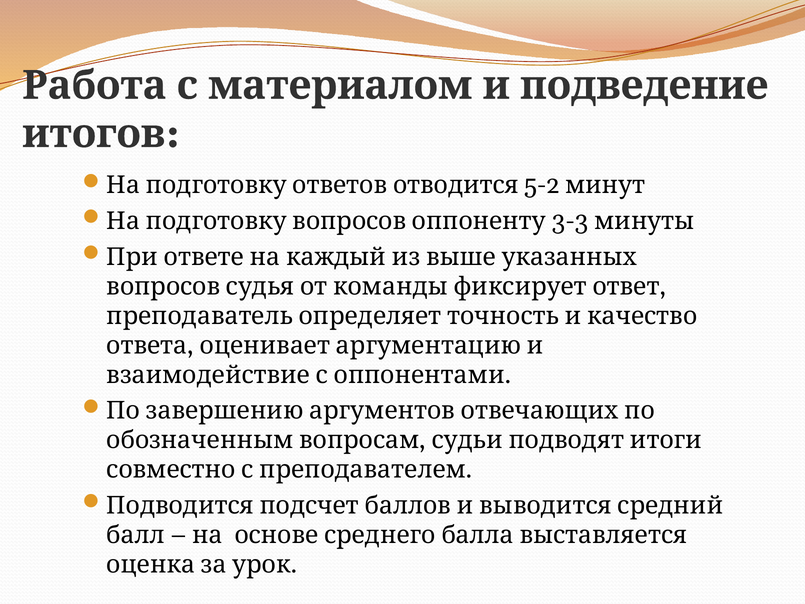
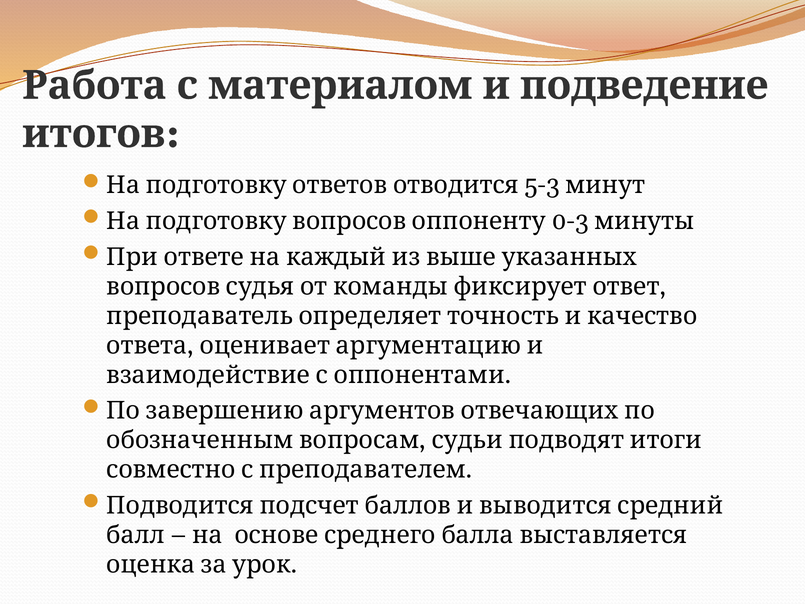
5-2: 5-2 -> 5-3
3-3: 3-3 -> 0-3
